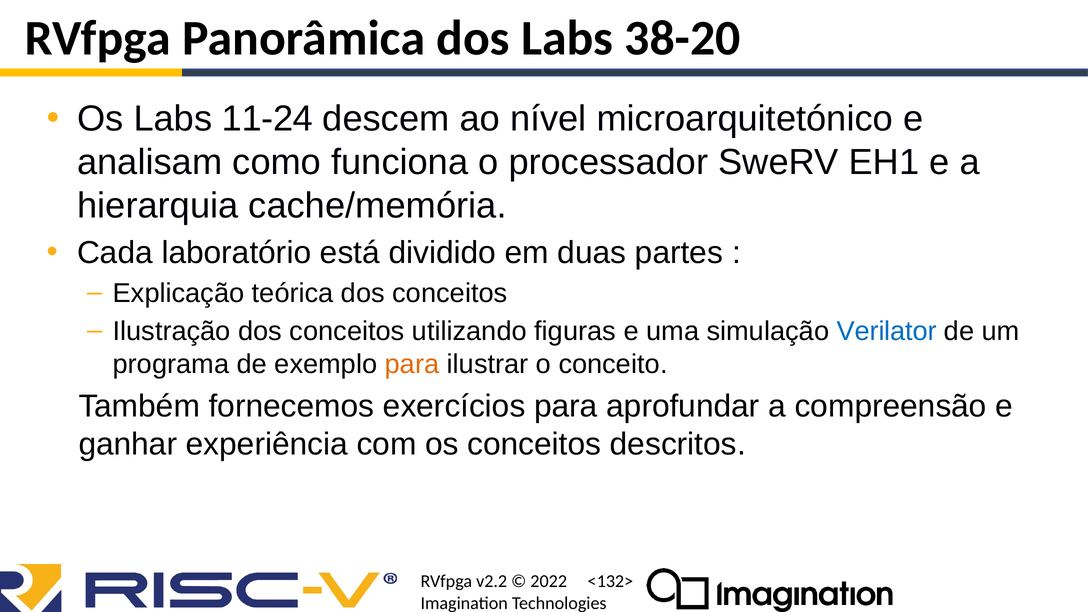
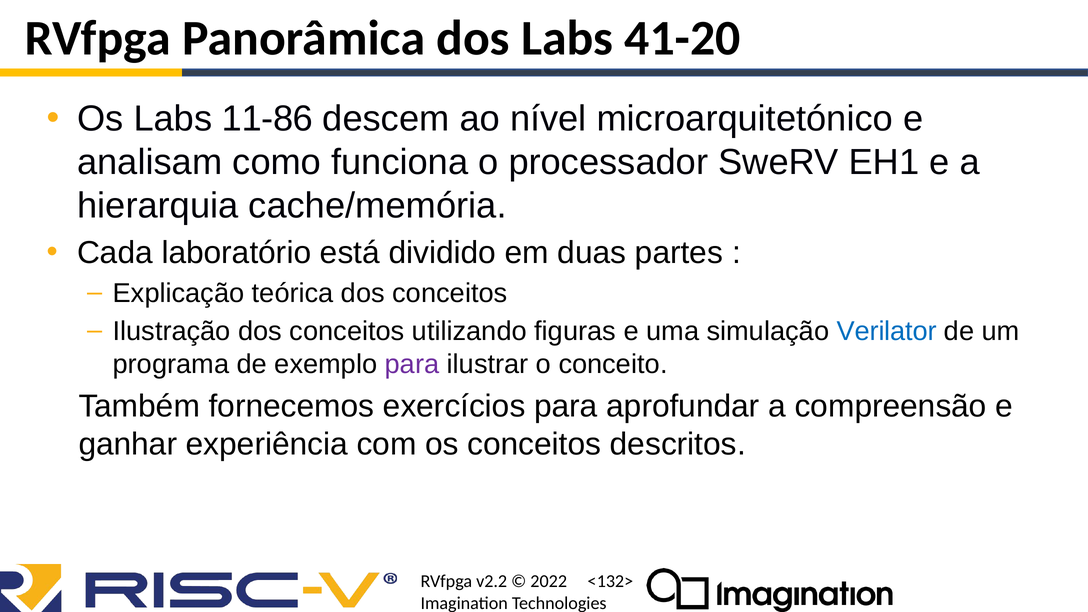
38-20: 38-20 -> 41-20
11-24: 11-24 -> 11-86
para at (412, 364) colour: orange -> purple
